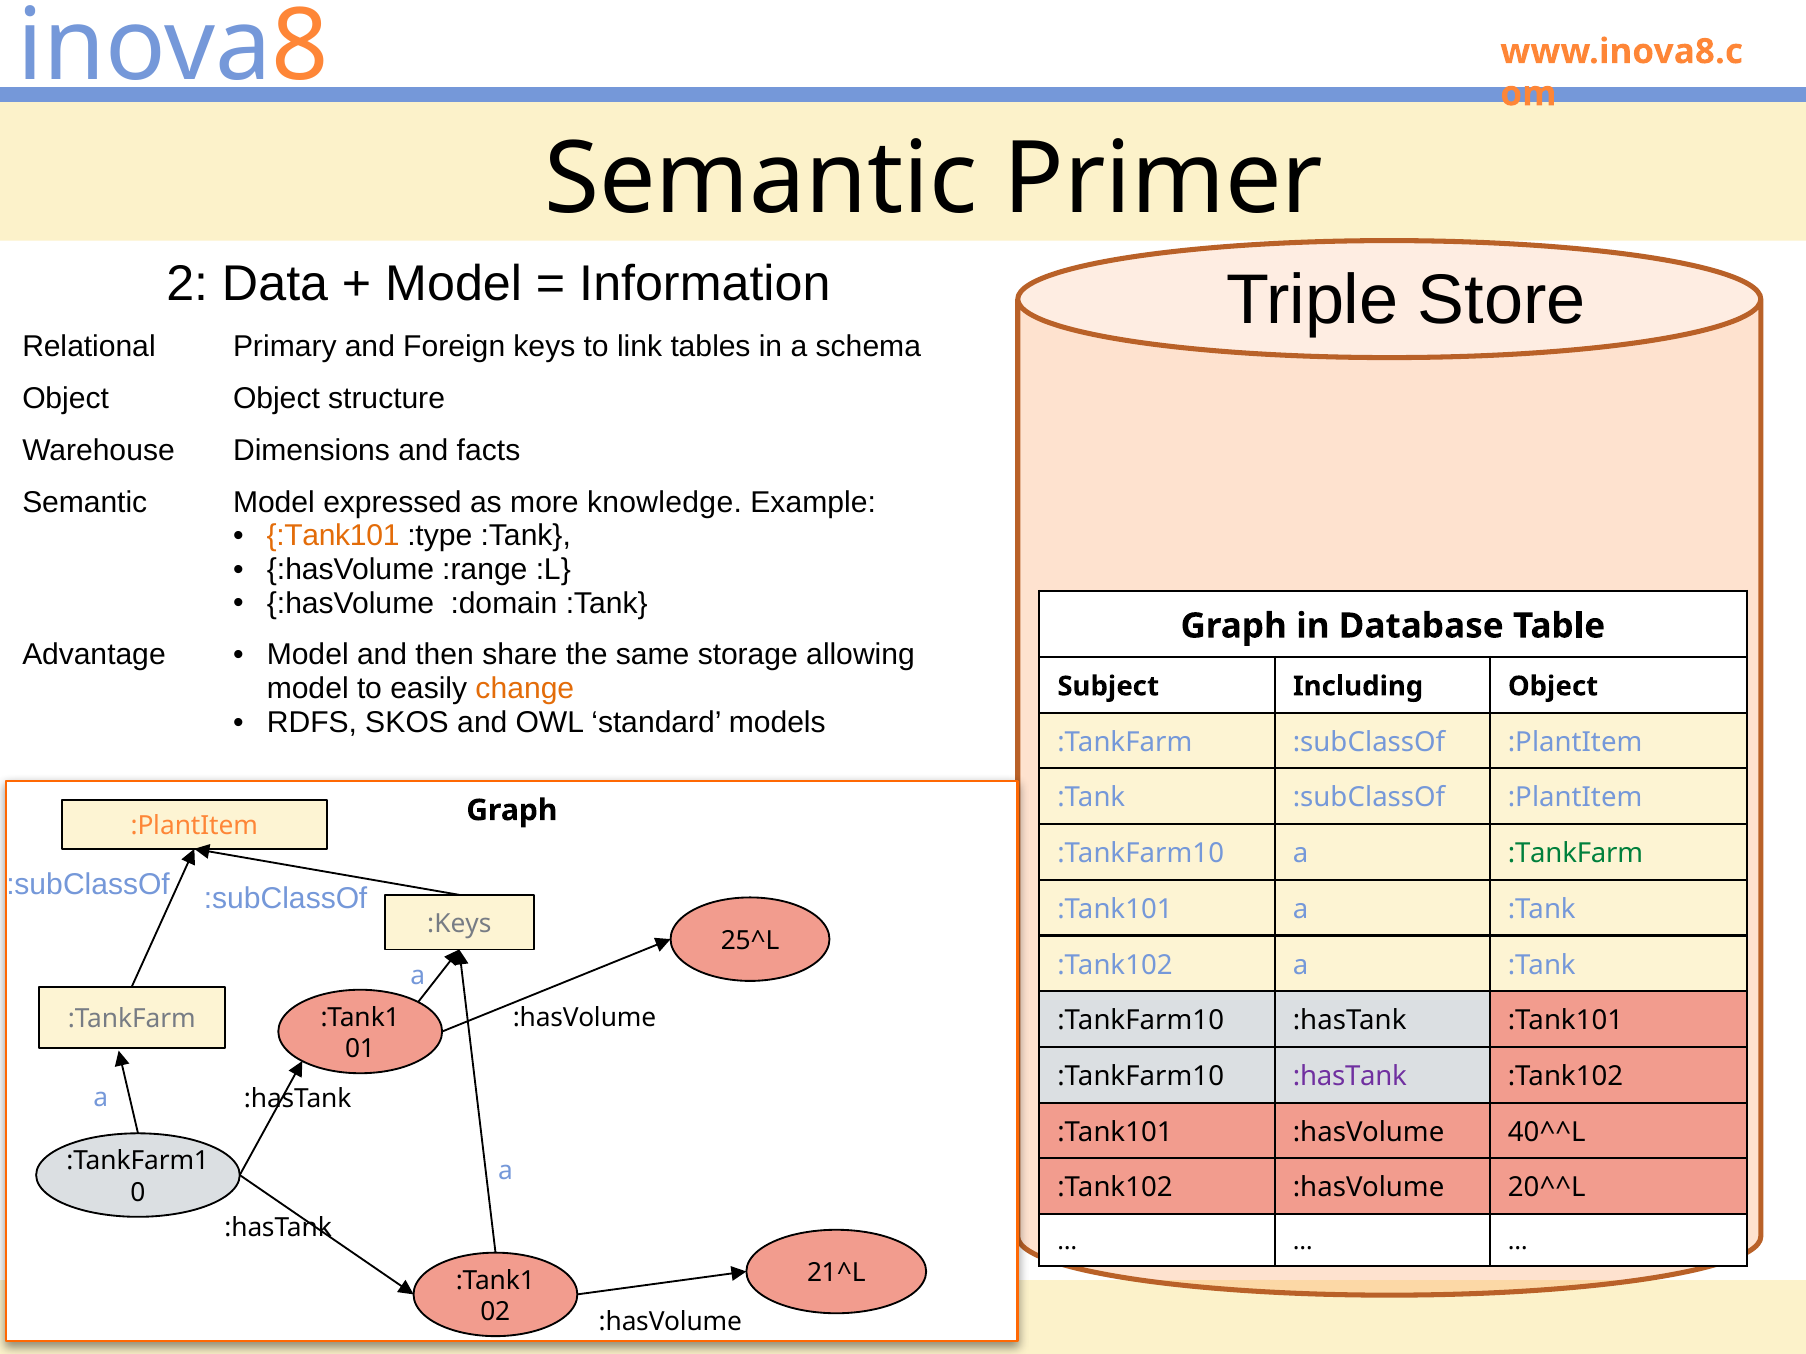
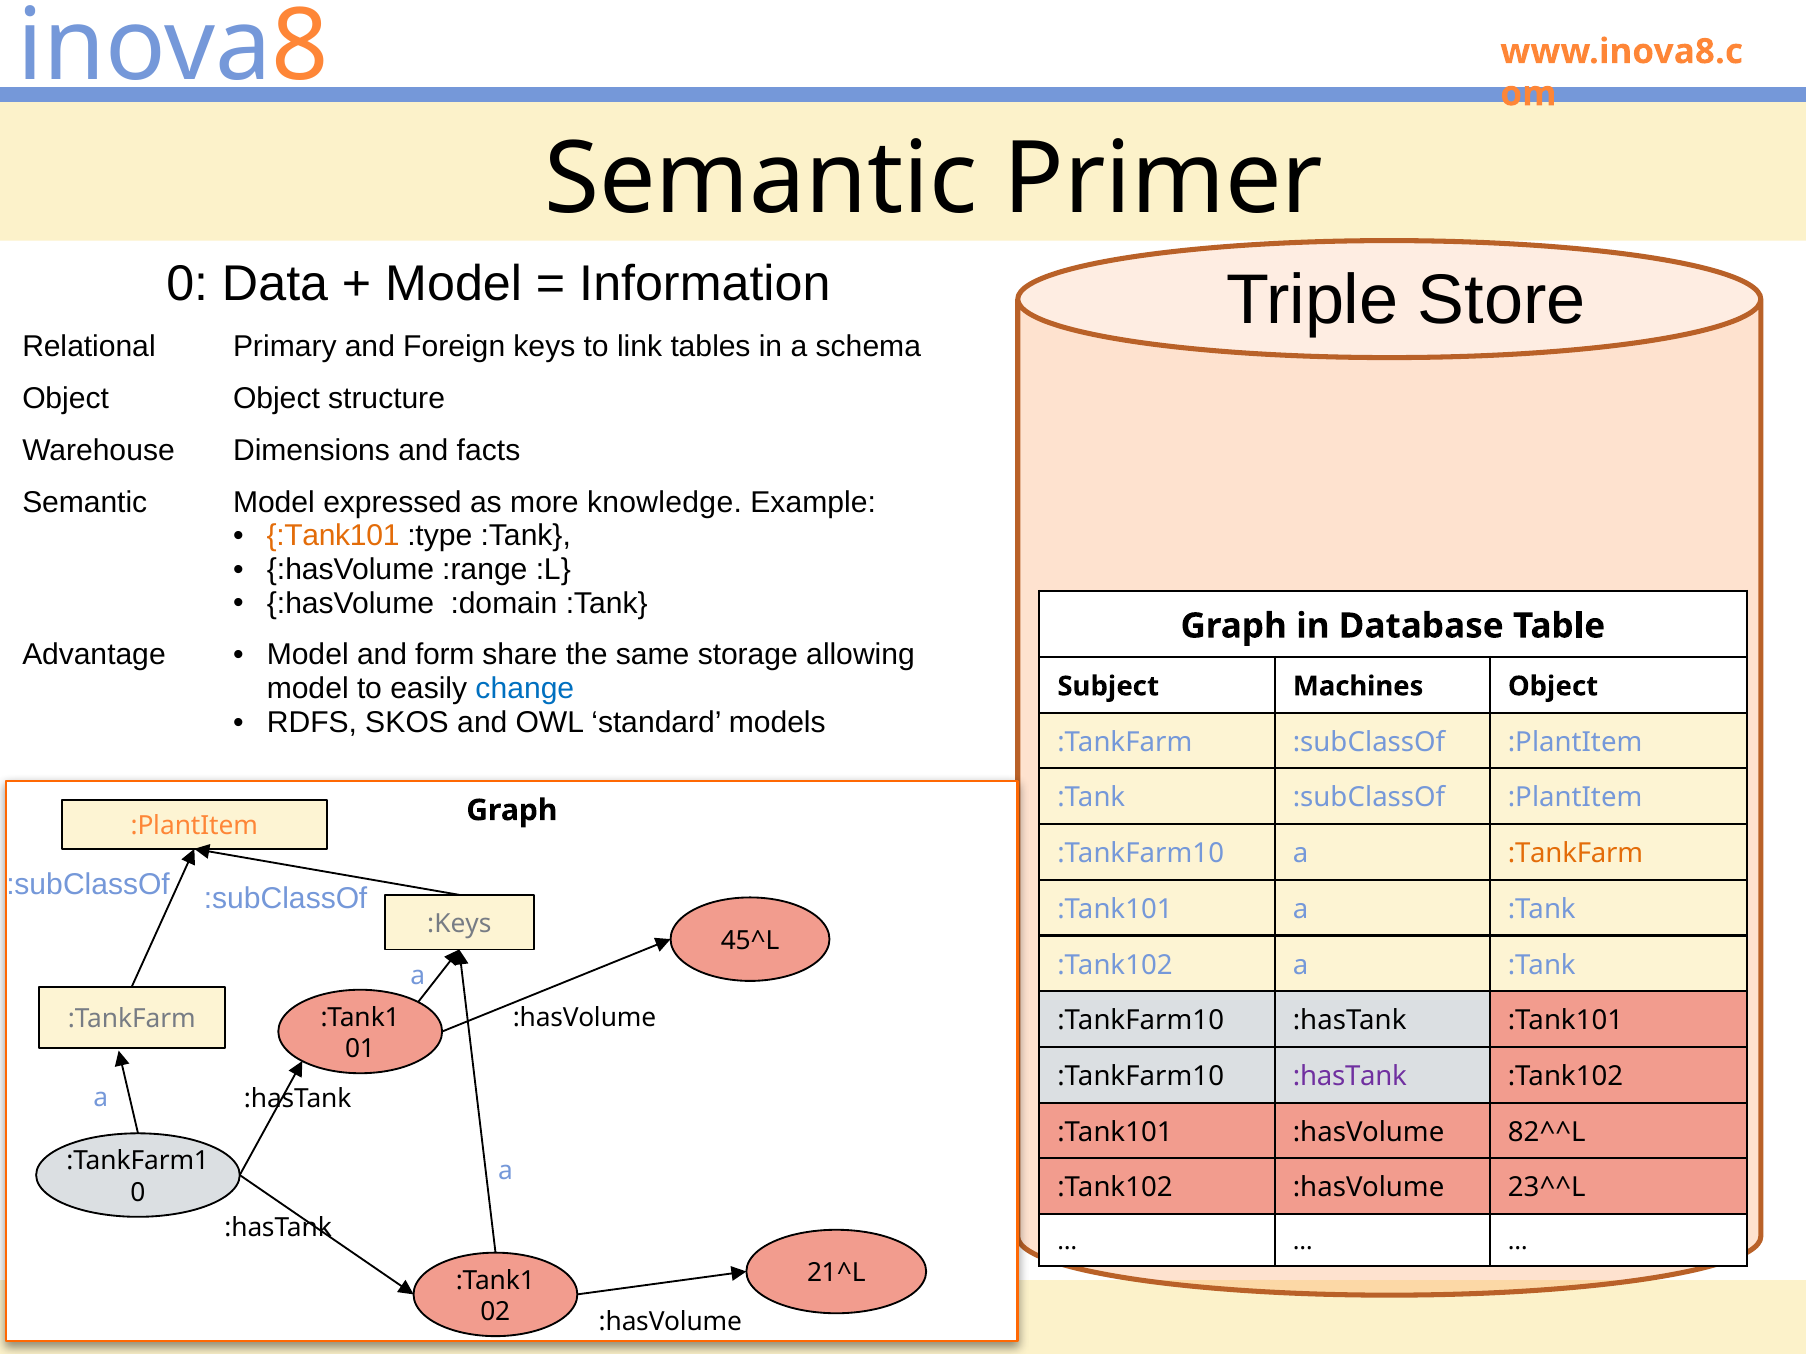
2 at (187, 284): 2 -> 0
then: then -> form
change colour: orange -> blue
Including: Including -> Machines
:TankFarm at (1576, 854) colour: green -> orange
25^L: 25^L -> 45^L
40^^L: 40^^L -> 82^^L
20^^L: 20^^L -> 23^^L
